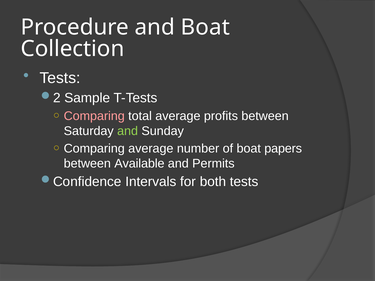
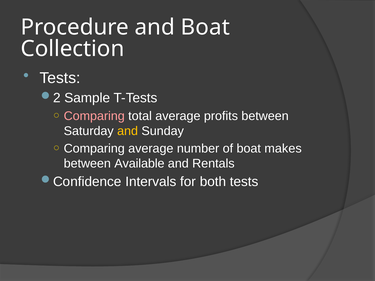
and at (128, 131) colour: light green -> yellow
papers: papers -> makes
Permits: Permits -> Rentals
